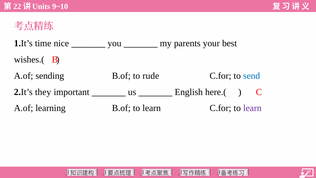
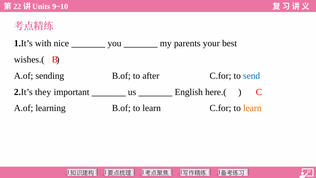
time: time -> with
rude: rude -> after
learn at (252, 108) colour: purple -> orange
